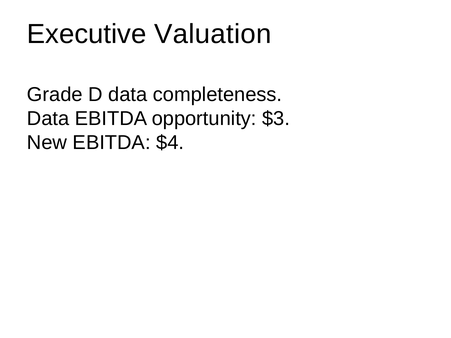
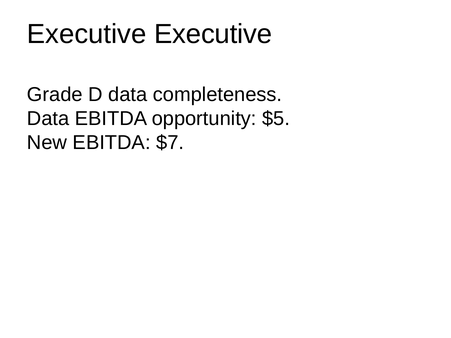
Executive Valuation: Valuation -> Executive
$3: $3 -> $5
$4: $4 -> $7
